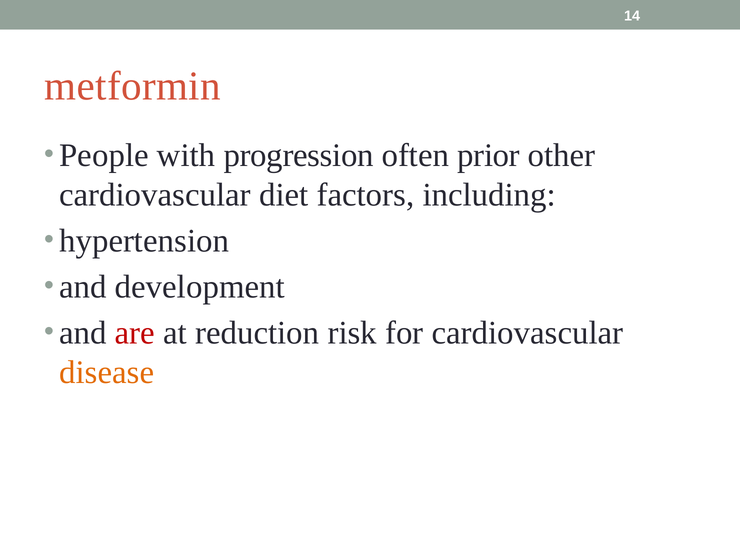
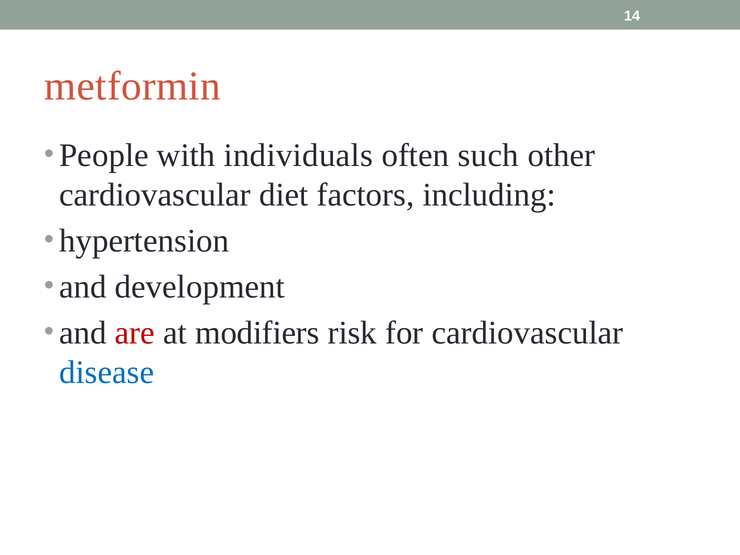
progression: progression -> individuals
prior: prior -> such
reduction: reduction -> modifiers
disease colour: orange -> blue
